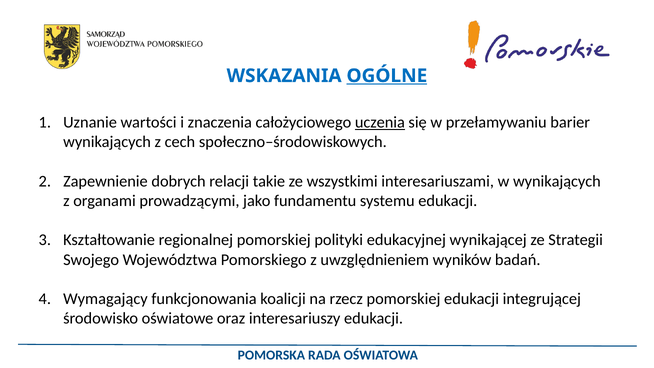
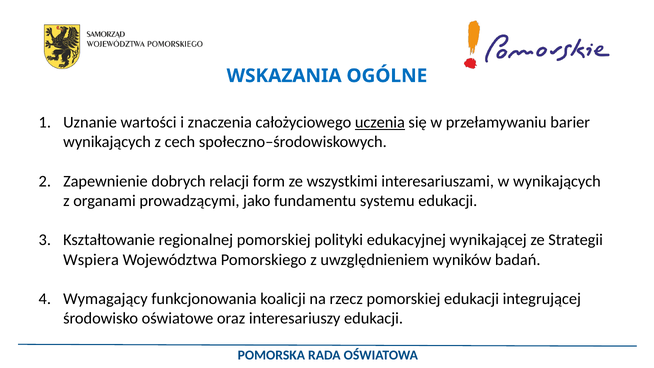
OGÓLNE underline: present -> none
takie: takie -> form
Swojego: Swojego -> Wspiera
